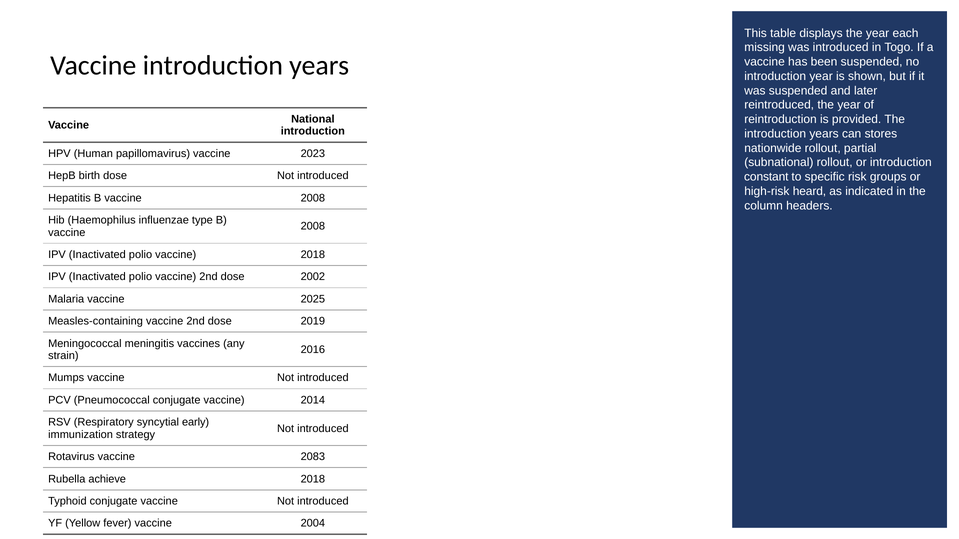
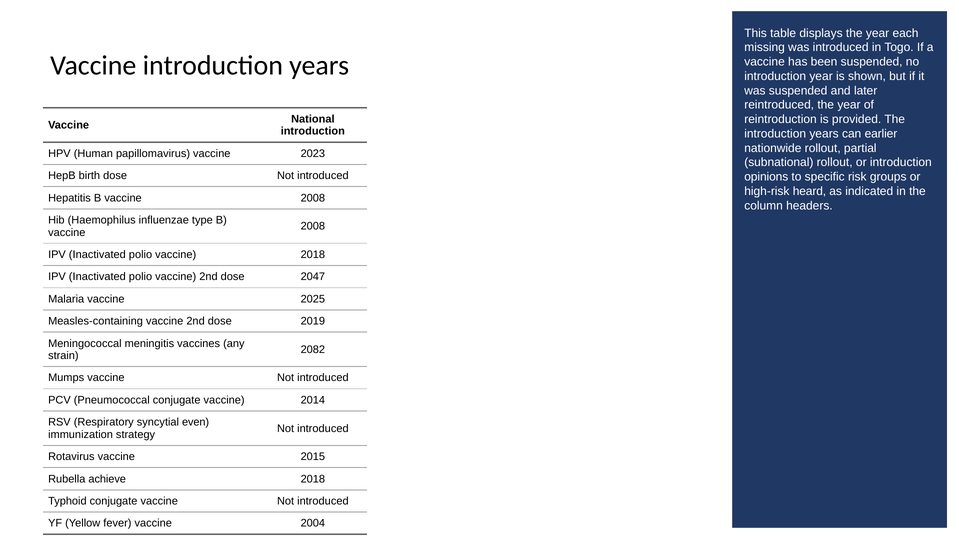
stores: stores -> earlier
constant: constant -> opinions
2002: 2002 -> 2047
2016: 2016 -> 2082
early: early -> even
2083: 2083 -> 2015
